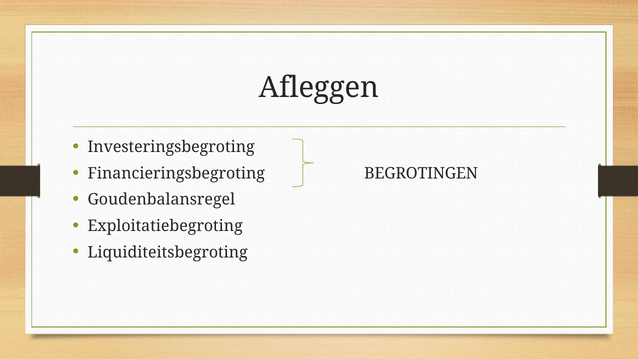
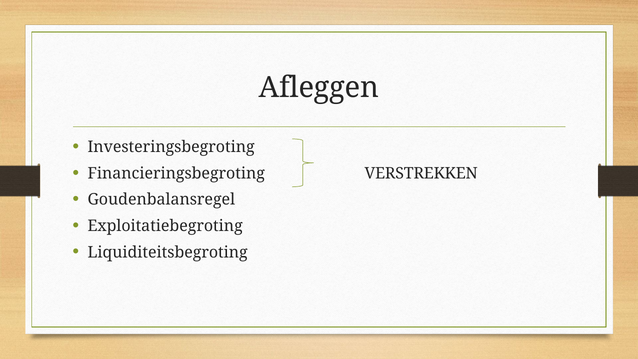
BEGROTINGEN: BEGROTINGEN -> VERSTREKKEN
